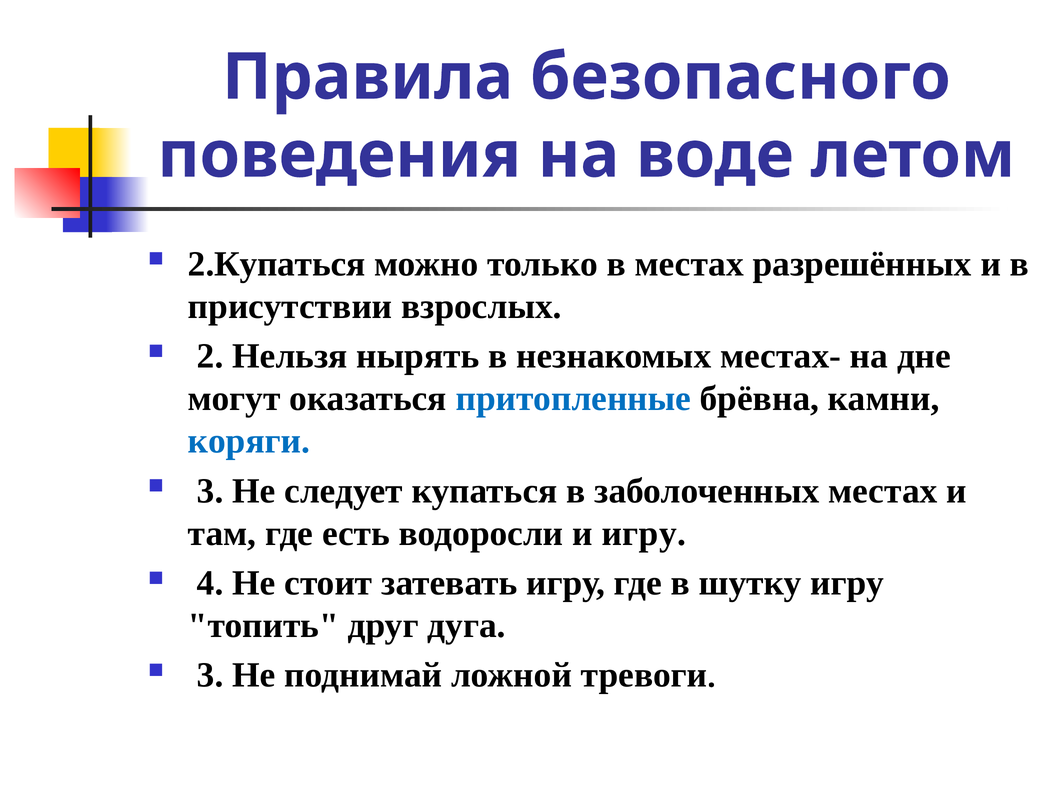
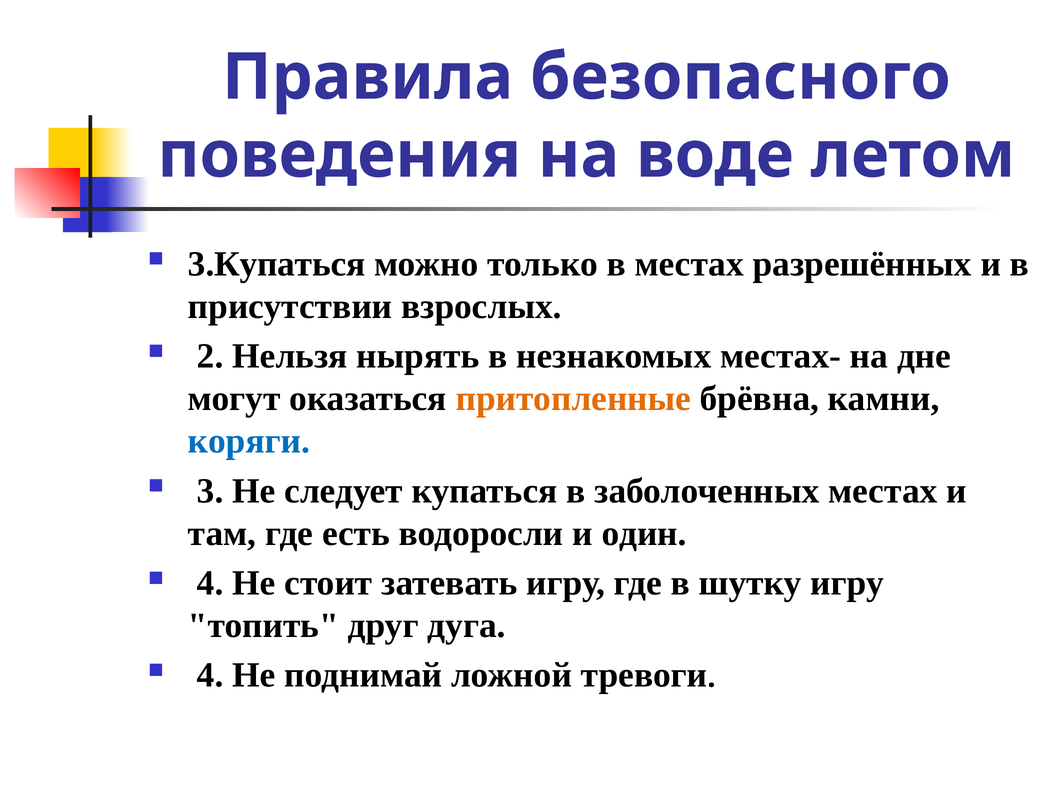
2.Купаться: 2.Купаться -> 3.Купаться
притопленные colour: blue -> orange
и игру: игру -> один
3 at (210, 675): 3 -> 4
